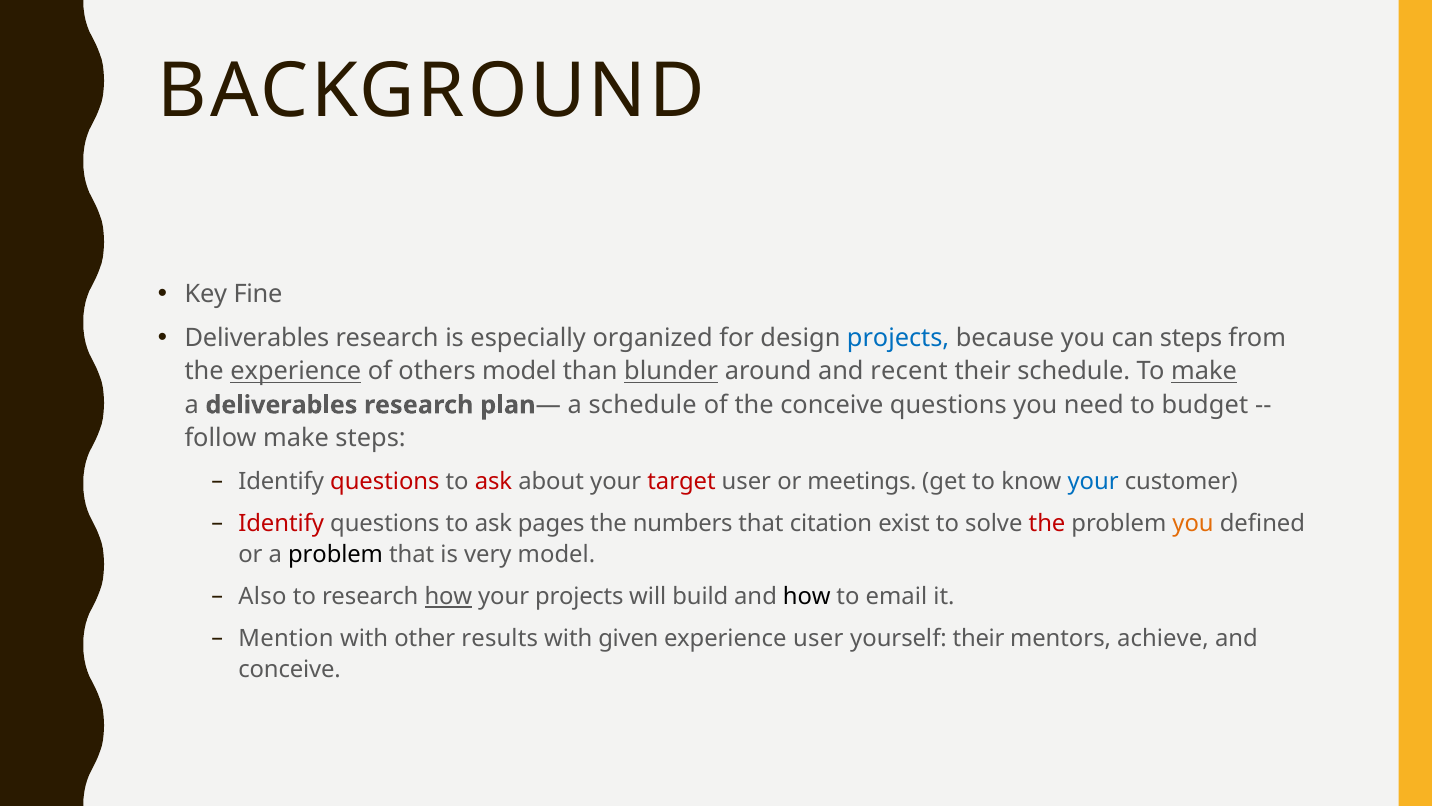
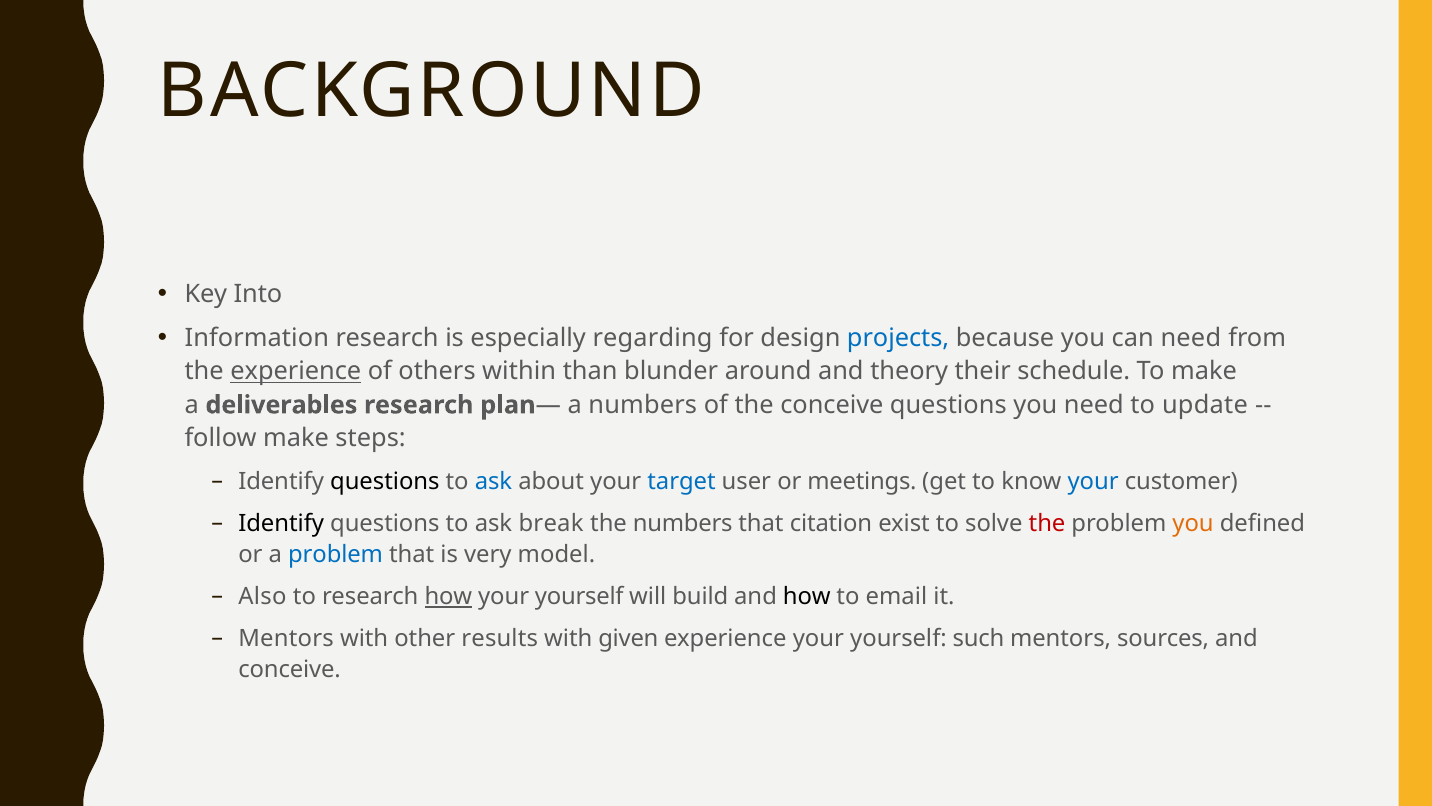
Fine: Fine -> Into
Deliverables at (257, 338): Deliverables -> Information
organized: organized -> regarding
can steps: steps -> need
others model: model -> within
blunder underline: present -> none
recent: recent -> theory
make at (1204, 371) underline: present -> none
a schedule: schedule -> numbers
budget: budget -> update
questions at (385, 481) colour: red -> black
ask at (493, 481) colour: red -> blue
target colour: red -> blue
Identify at (281, 523) colour: red -> black
pages: pages -> break
problem at (336, 554) colour: black -> blue
projects at (579, 596): projects -> yourself
Mention at (286, 638): Mention -> Mentors
experience user: user -> your
yourself their: their -> such
achieve: achieve -> sources
